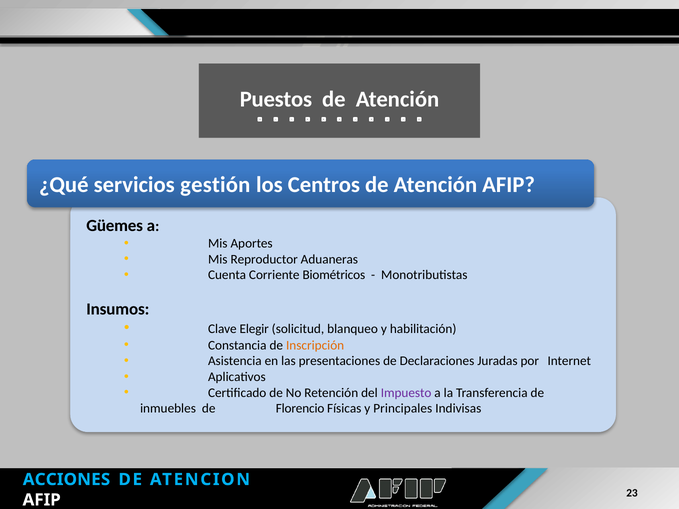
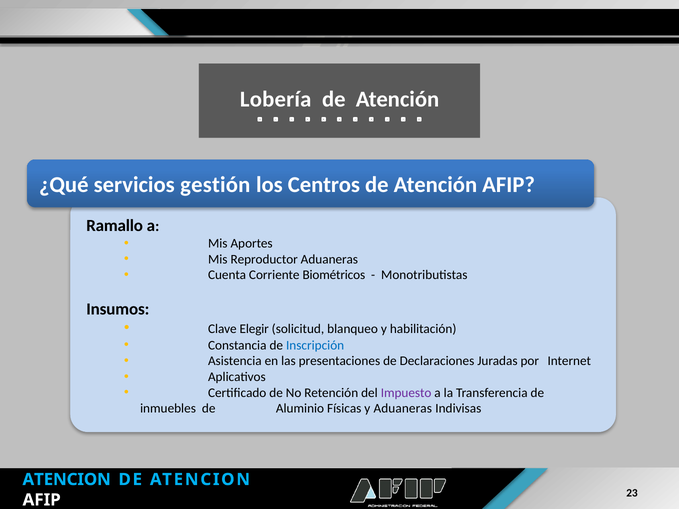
Puestos: Puestos -> Lobería
Güemes: Güemes -> Ramallo
Inscripción colour: orange -> blue
Florencio: Florencio -> Aluminio
y Principales: Principales -> Aduaneras
ACCIONES at (66, 480): ACCIONES -> ATENCION
